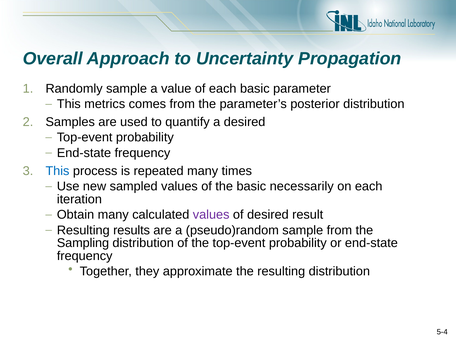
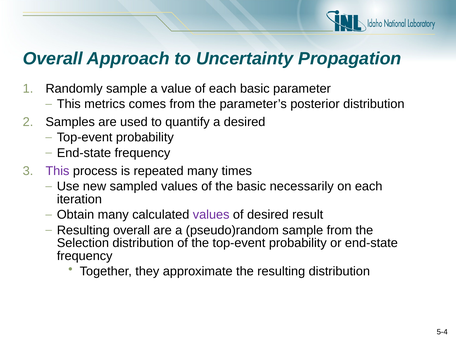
This at (57, 171) colour: blue -> purple
Resulting results: results -> overall
Sampling: Sampling -> Selection
